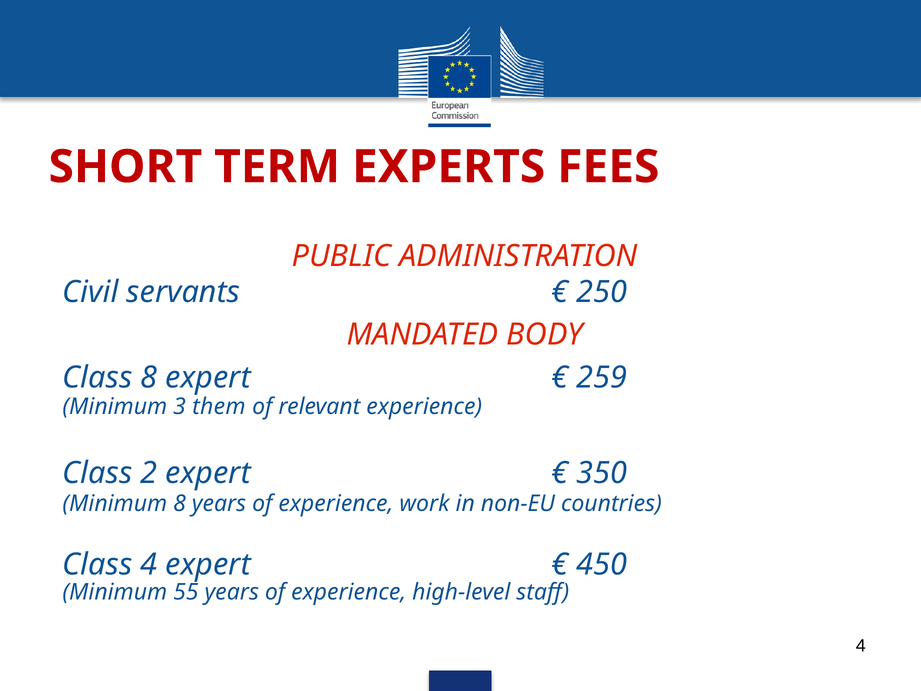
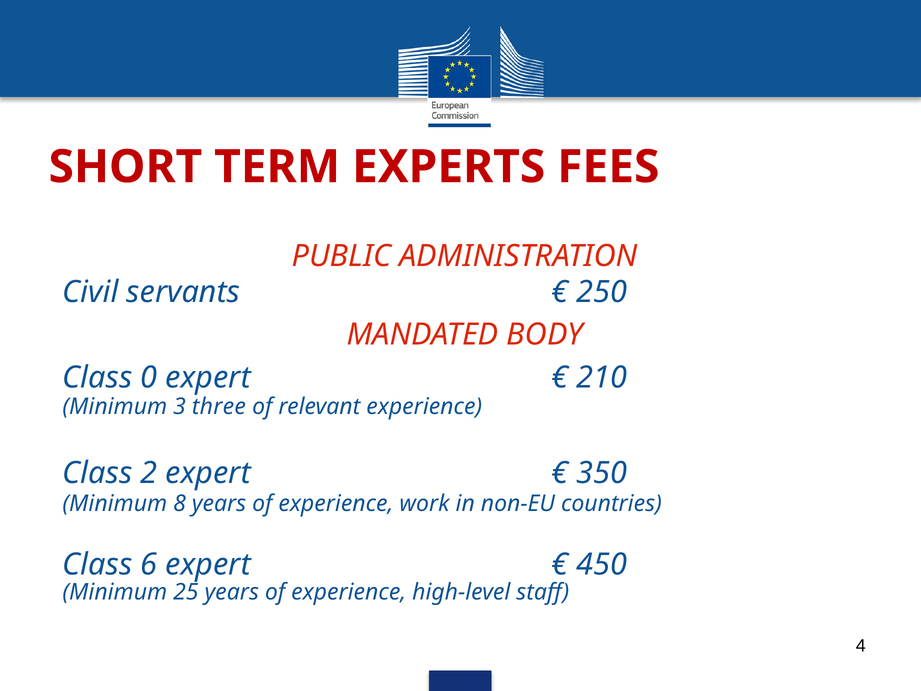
Class 8: 8 -> 0
259: 259 -> 210
them: them -> three
Class 4: 4 -> 6
55: 55 -> 25
